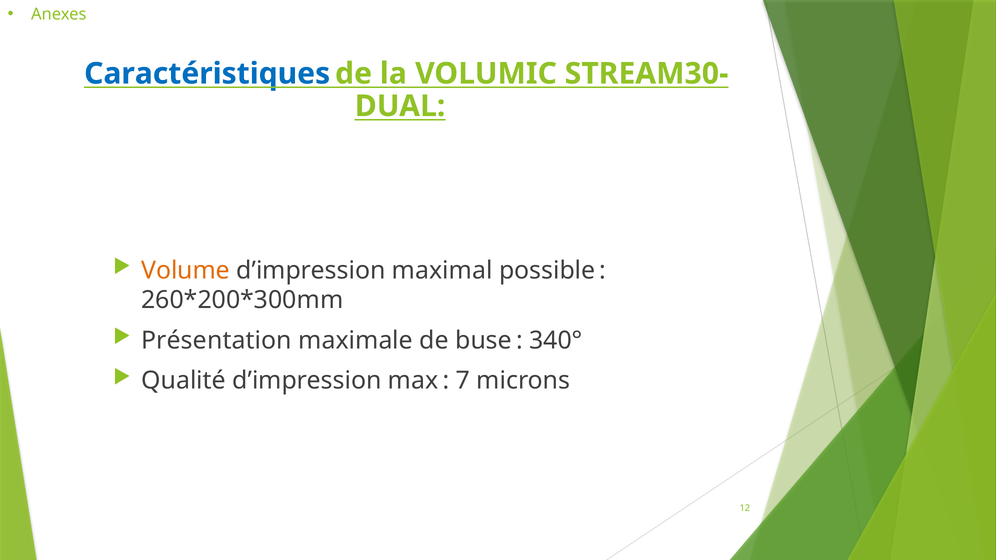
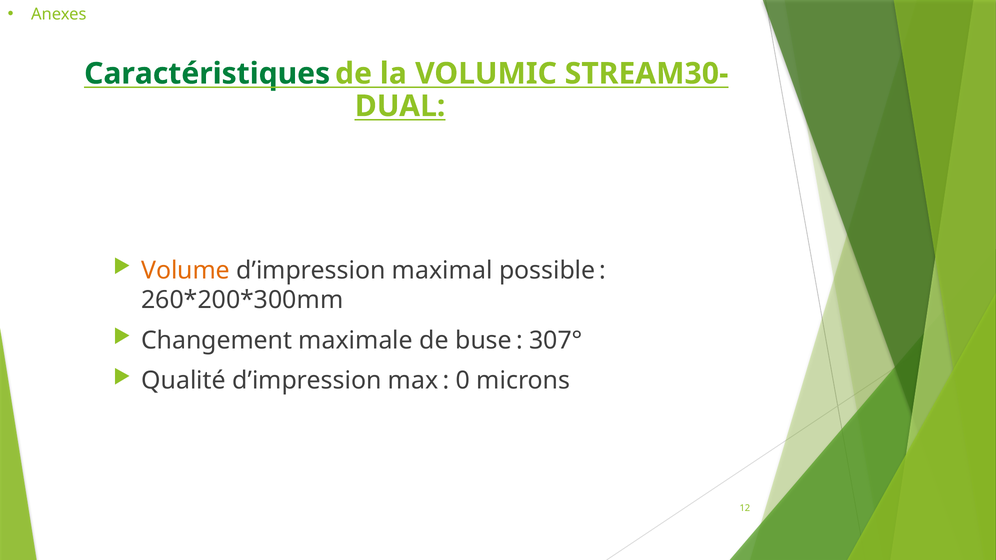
Caractéristiques colour: blue -> green
Présentation: Présentation -> Changement
340°: 340° -> 307°
7: 7 -> 0
